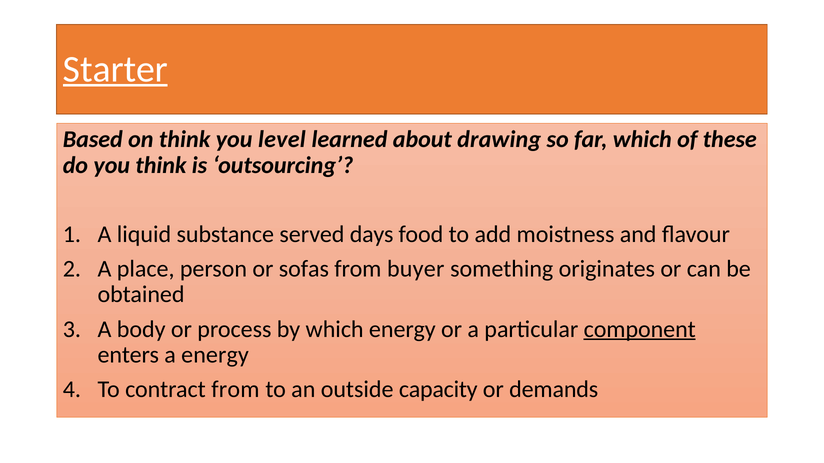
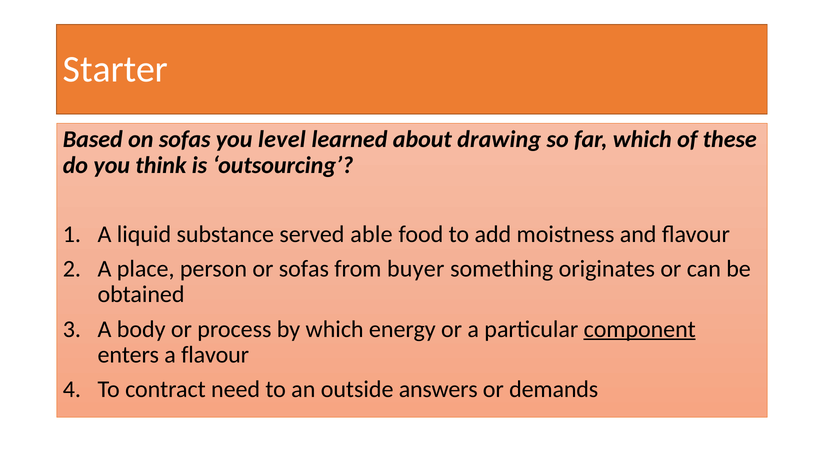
Starter underline: present -> none
on think: think -> sofas
days: days -> able
a energy: energy -> flavour
contract from: from -> need
capacity: capacity -> answers
